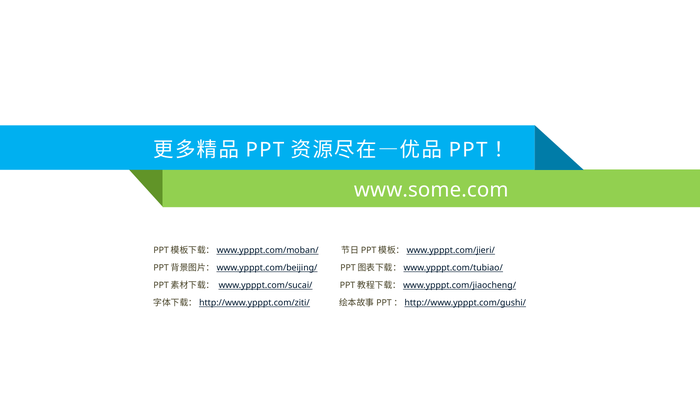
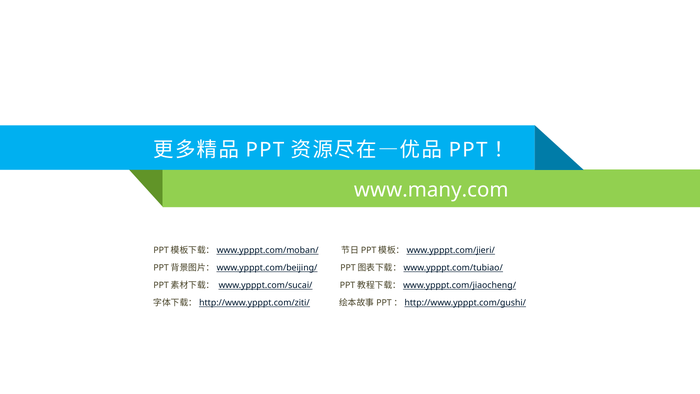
www.some.com: www.some.com -> www.many.com
